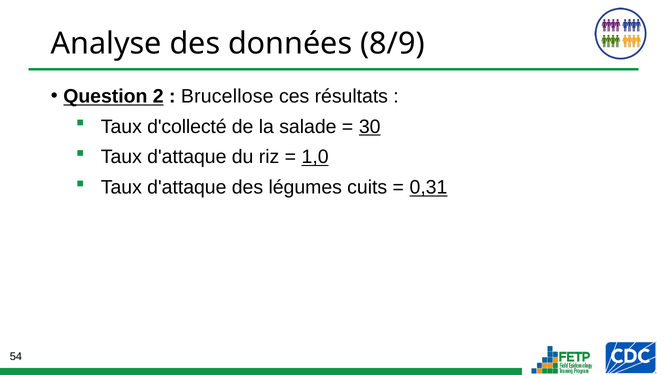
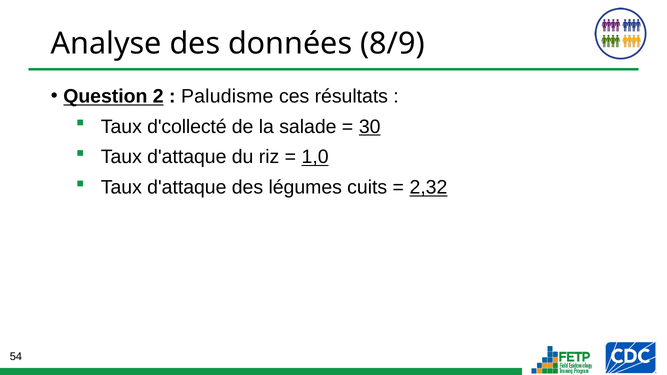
Brucellose: Brucellose -> Paludisme
0,31: 0,31 -> 2,32
